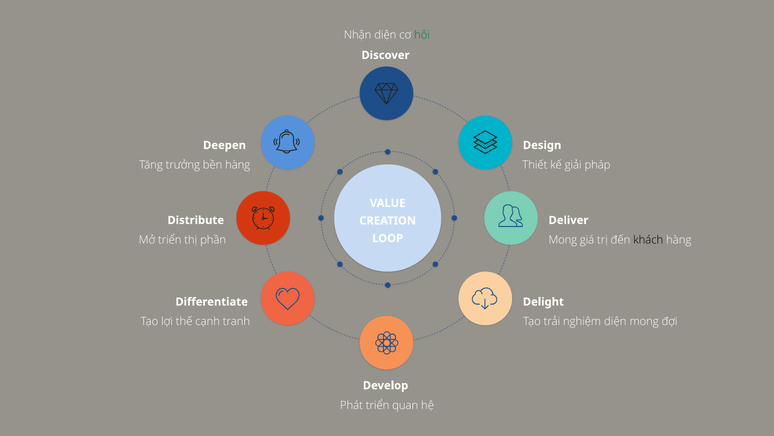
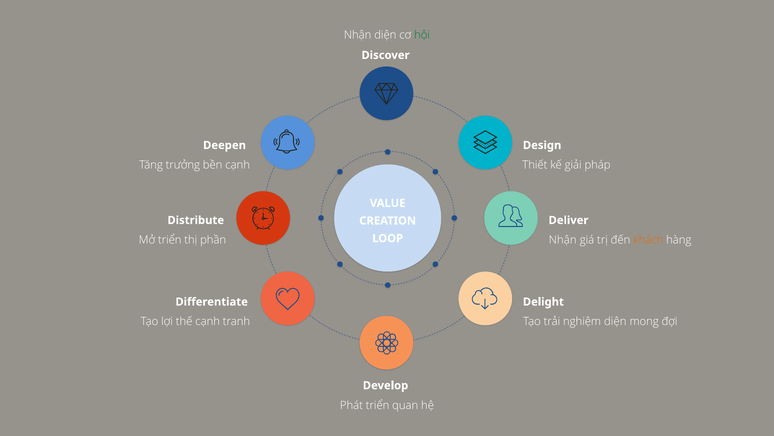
bền hàng: hàng -> cạnh
Mong at (563, 240): Mong -> Nhận
khách colour: black -> orange
